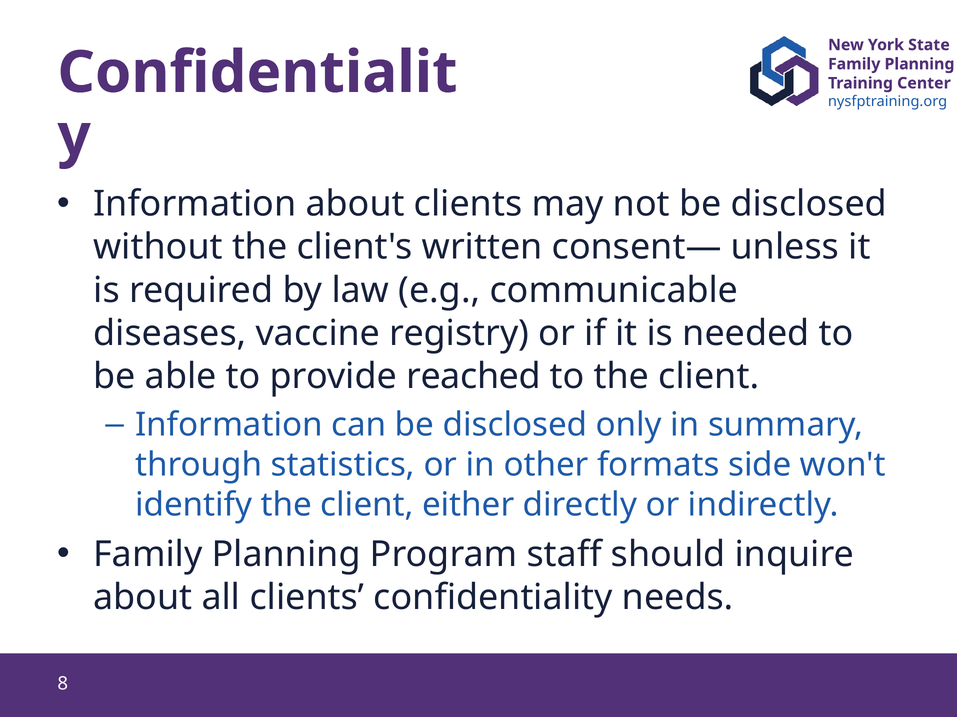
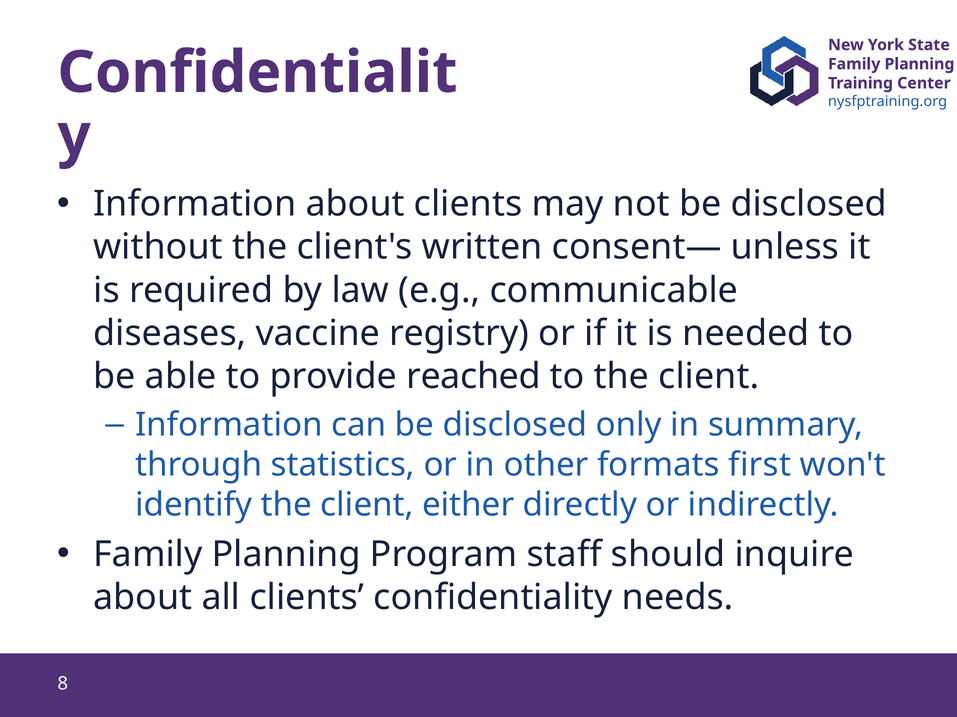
side: side -> first
